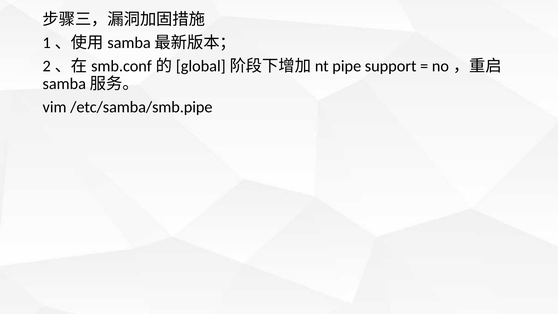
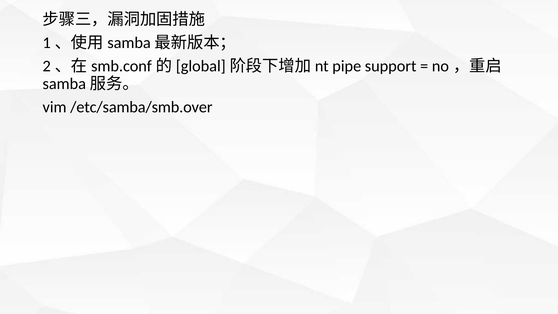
/etc/samba/smb.pipe: /etc/samba/smb.pipe -> /etc/samba/smb.over
